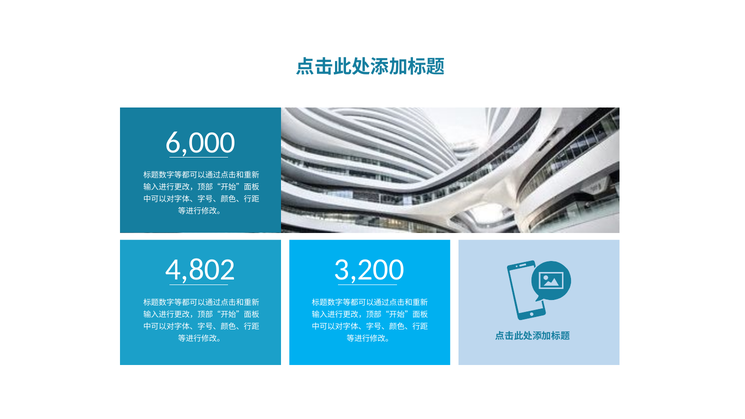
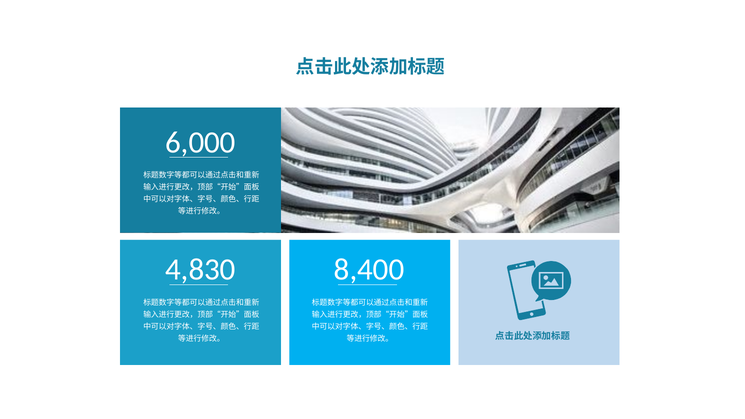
4,802: 4,802 -> 4,830
3,200: 3,200 -> 8,400
